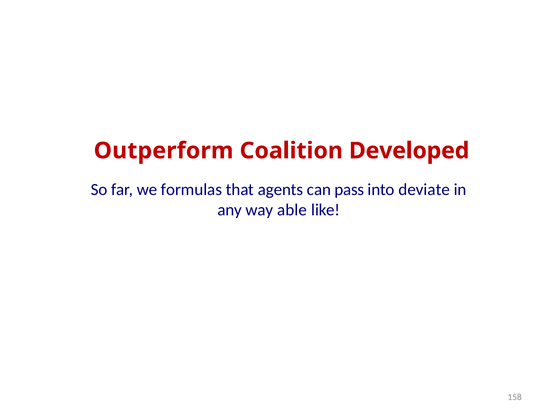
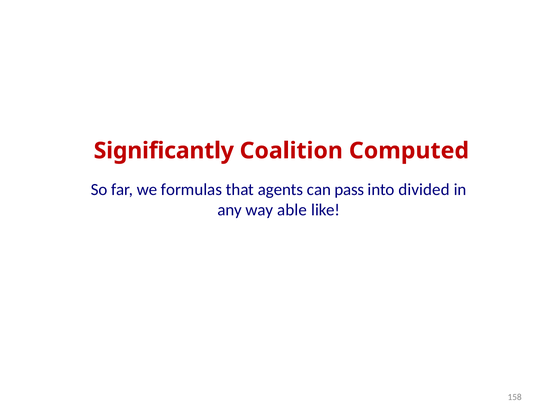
Outperform: Outperform -> Significantly
Developed: Developed -> Computed
deviate: deviate -> divided
